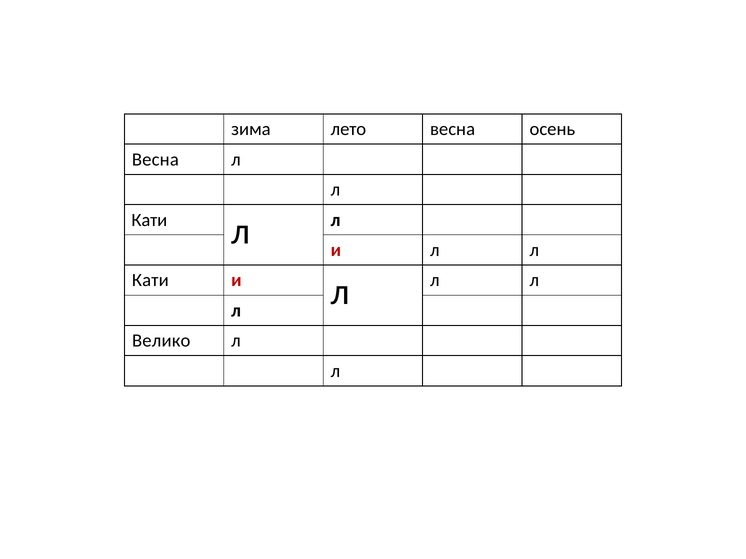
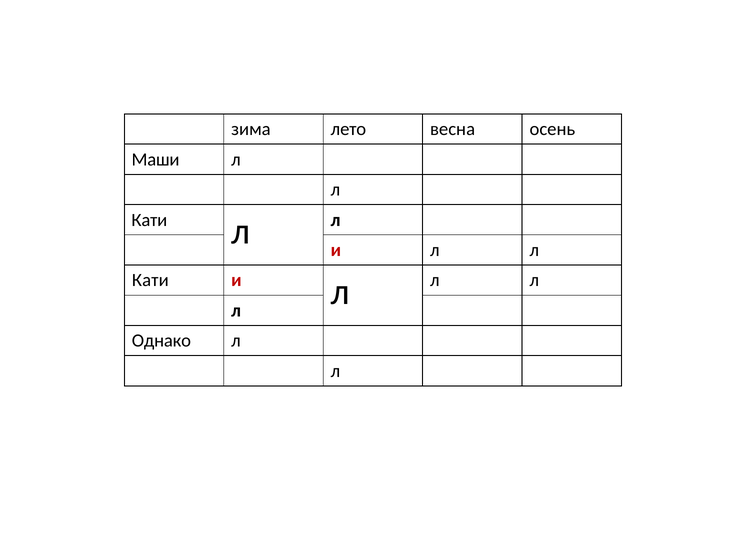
Весна at (155, 160): Весна -> Маши
Велико: Велико -> Однако
